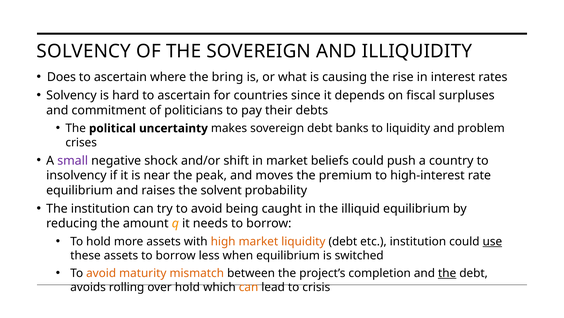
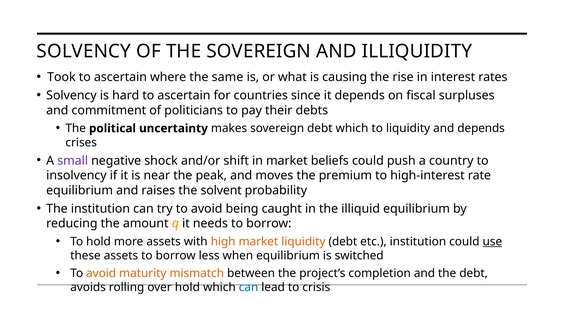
Does: Does -> Took
bring: bring -> same
debt banks: banks -> which
and problem: problem -> depends
the at (447, 273) underline: present -> none
can at (249, 287) colour: orange -> blue
